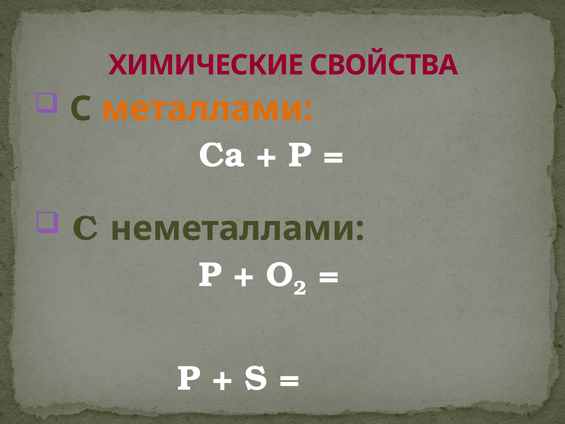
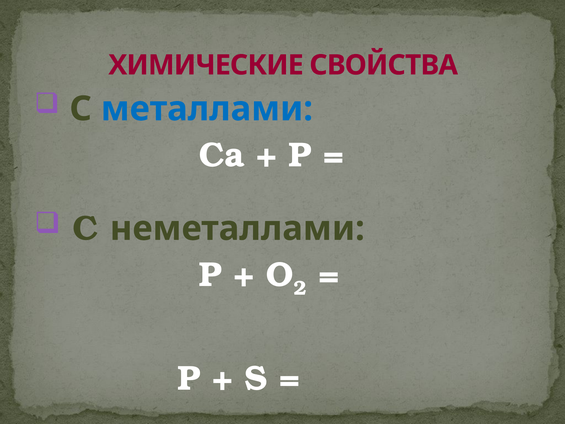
металлами colour: orange -> blue
